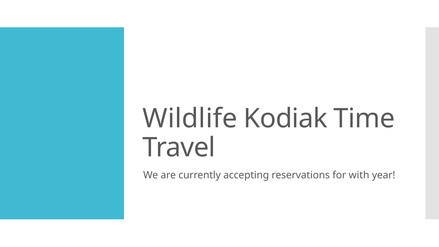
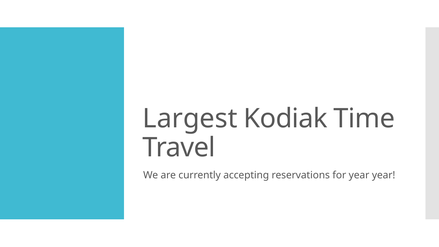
Wildlife: Wildlife -> Largest
for with: with -> year
